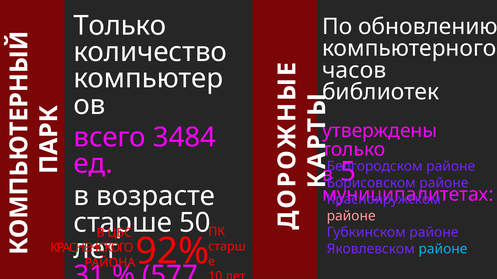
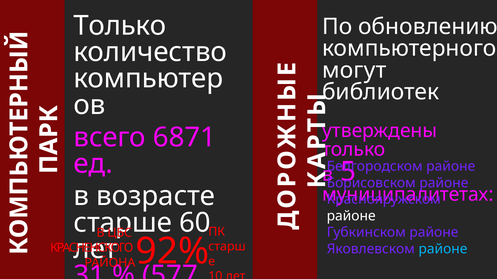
часов: часов -> могут
3484: 3484 -> 6871
районе at (351, 216) colour: pink -> white
50: 50 -> 60
